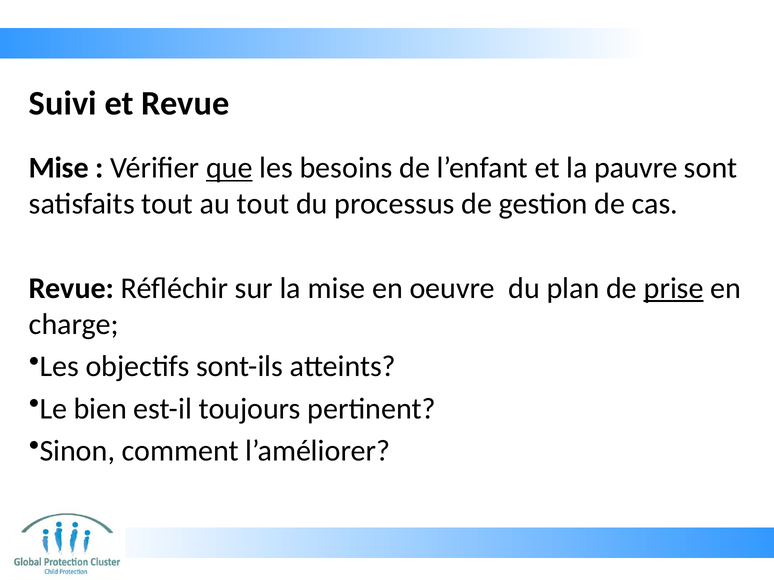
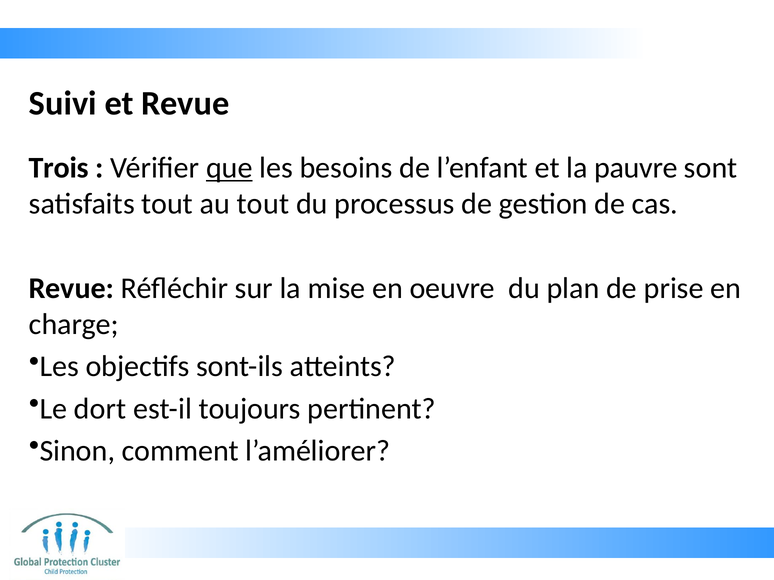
Mise at (59, 168): Mise -> Trois
prise underline: present -> none
bien: bien -> dort
